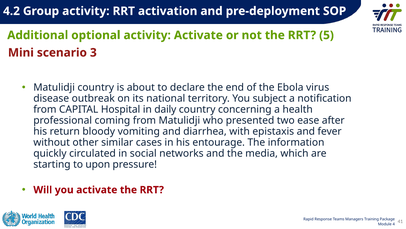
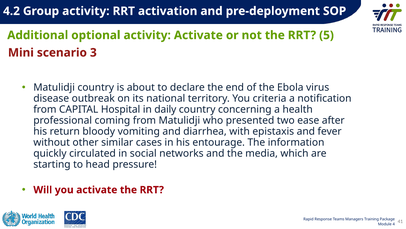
subject: subject -> criteria
upon: upon -> head
